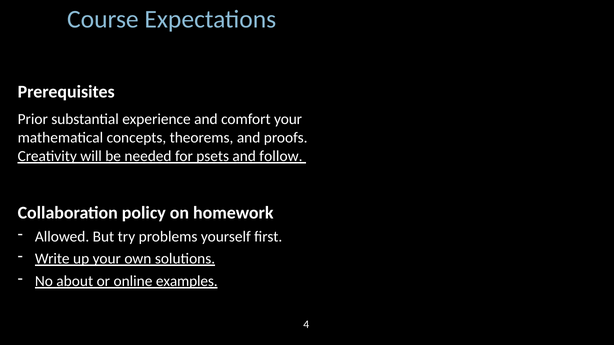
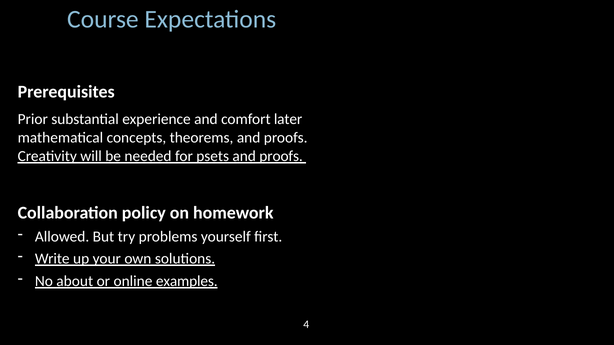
comfort your: your -> later
psets and follow: follow -> proofs
